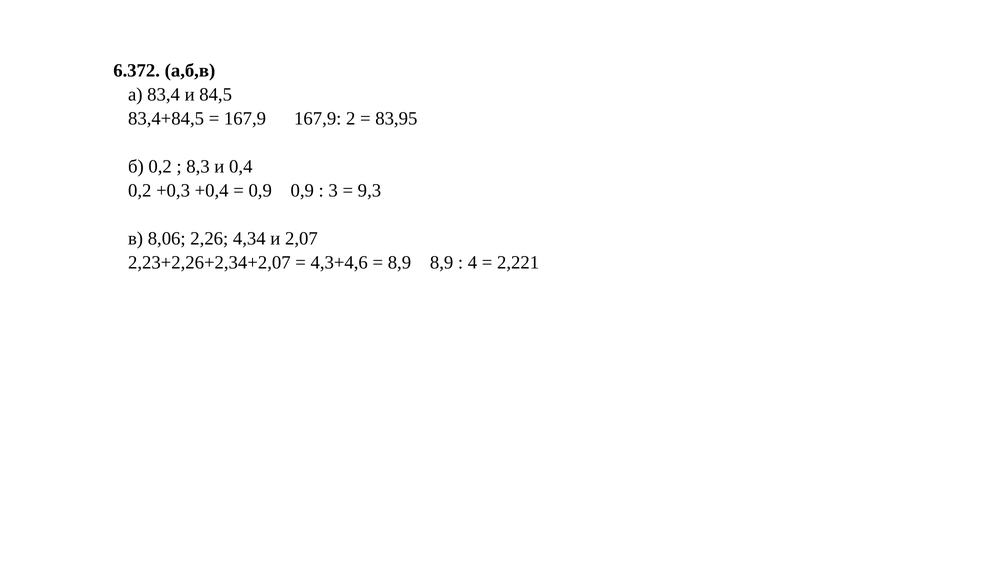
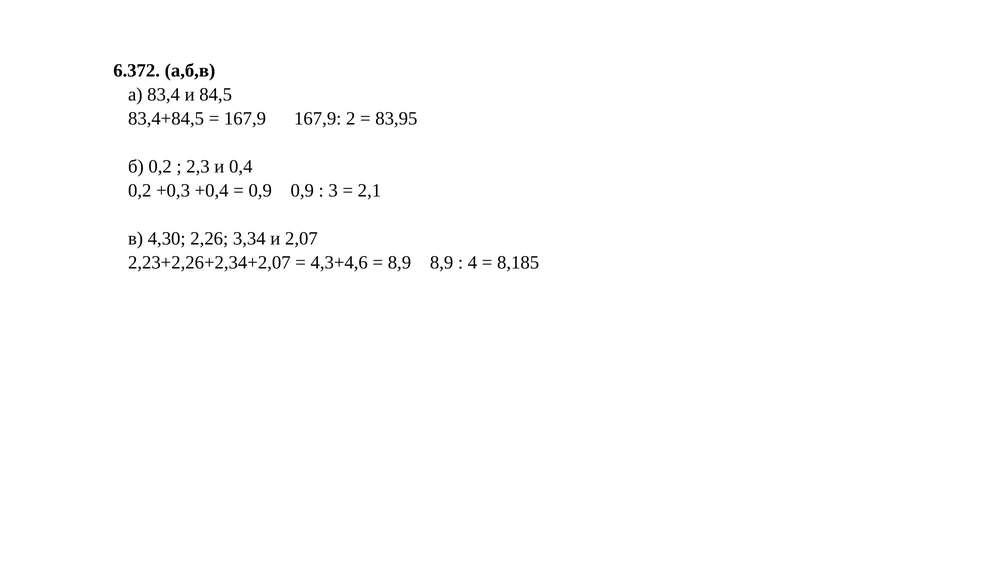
8,3: 8,3 -> 2,3
9,3: 9,3 -> 2,1
8,06: 8,06 -> 4,30
4,34: 4,34 -> 3,34
2,221: 2,221 -> 8,185
